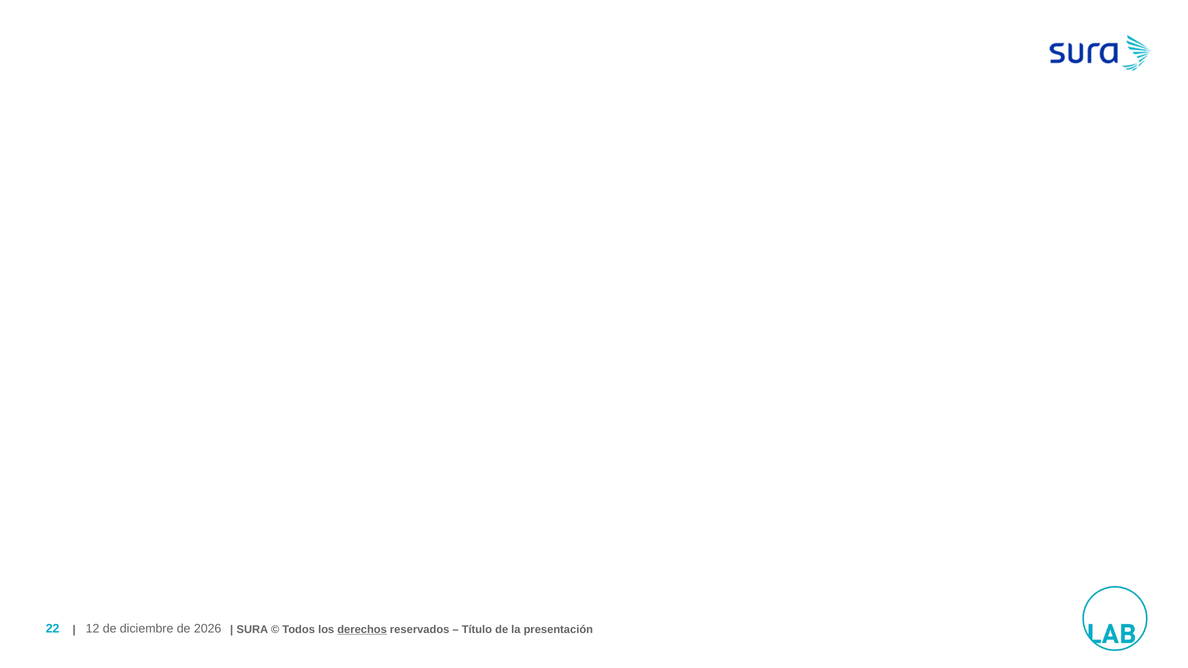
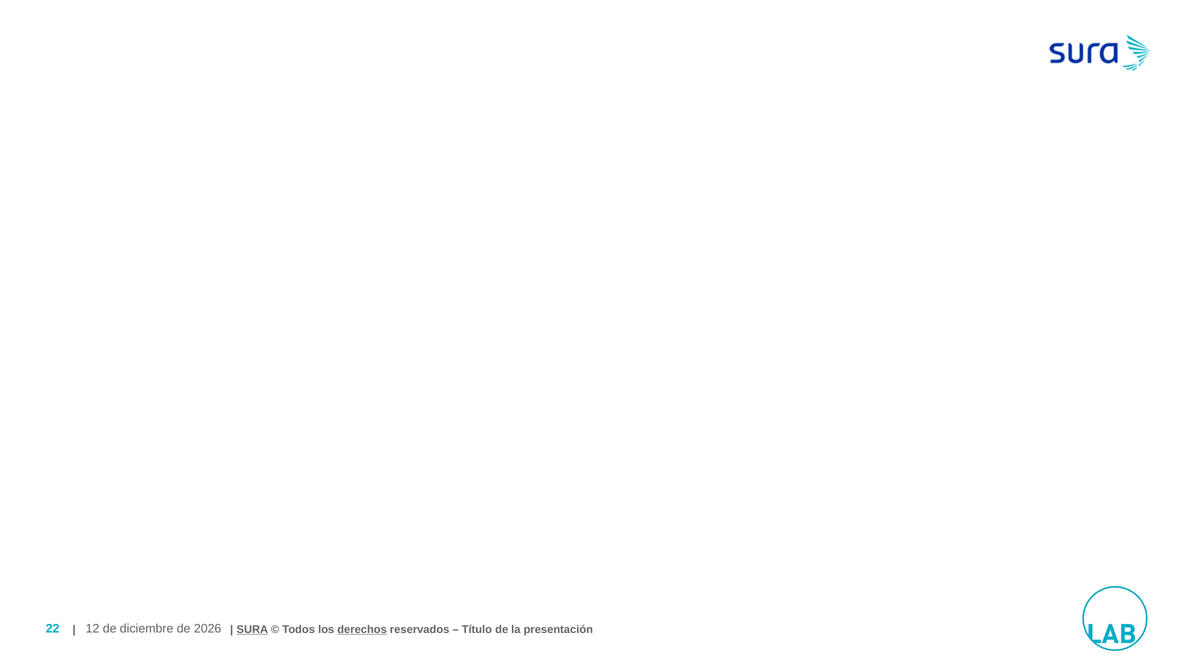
SURA underline: none -> present
